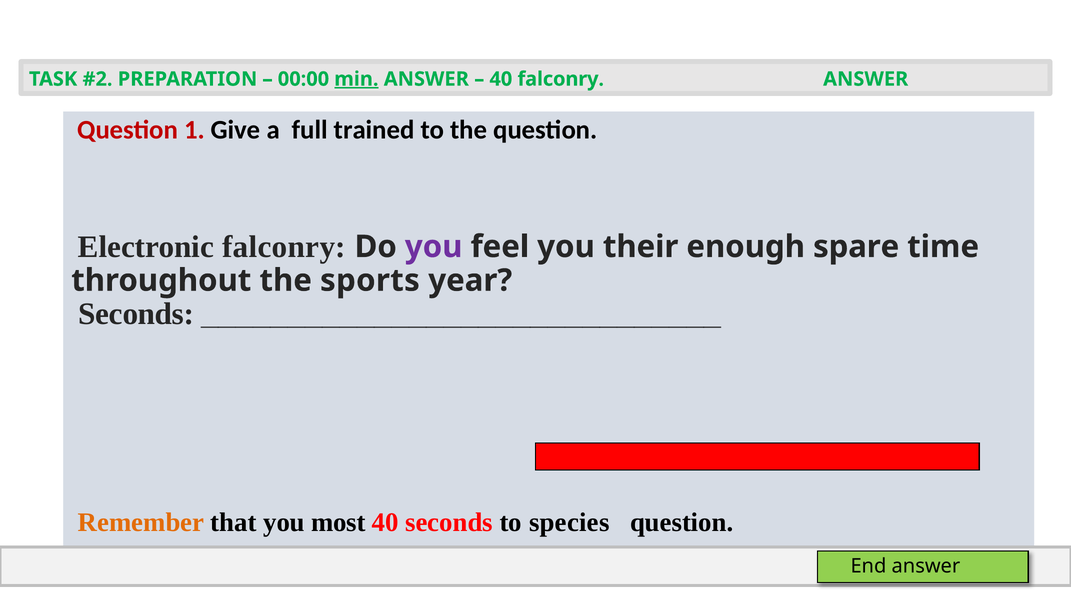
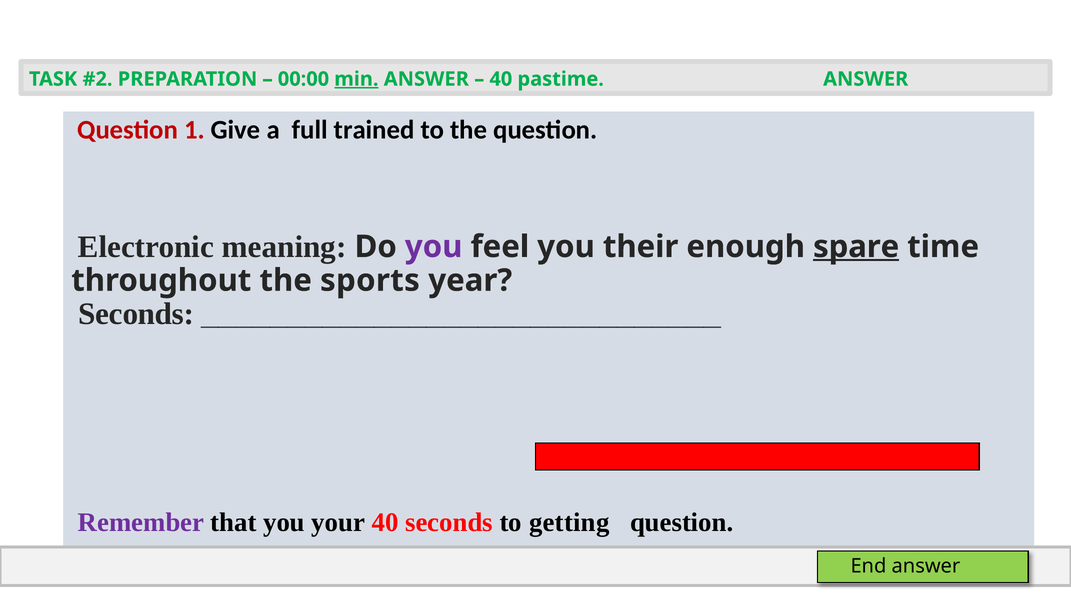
40 falconry: falconry -> pastime
Electronic falconry: falconry -> meaning
spare underline: none -> present
Remember colour: orange -> purple
most: most -> your
species: species -> getting
